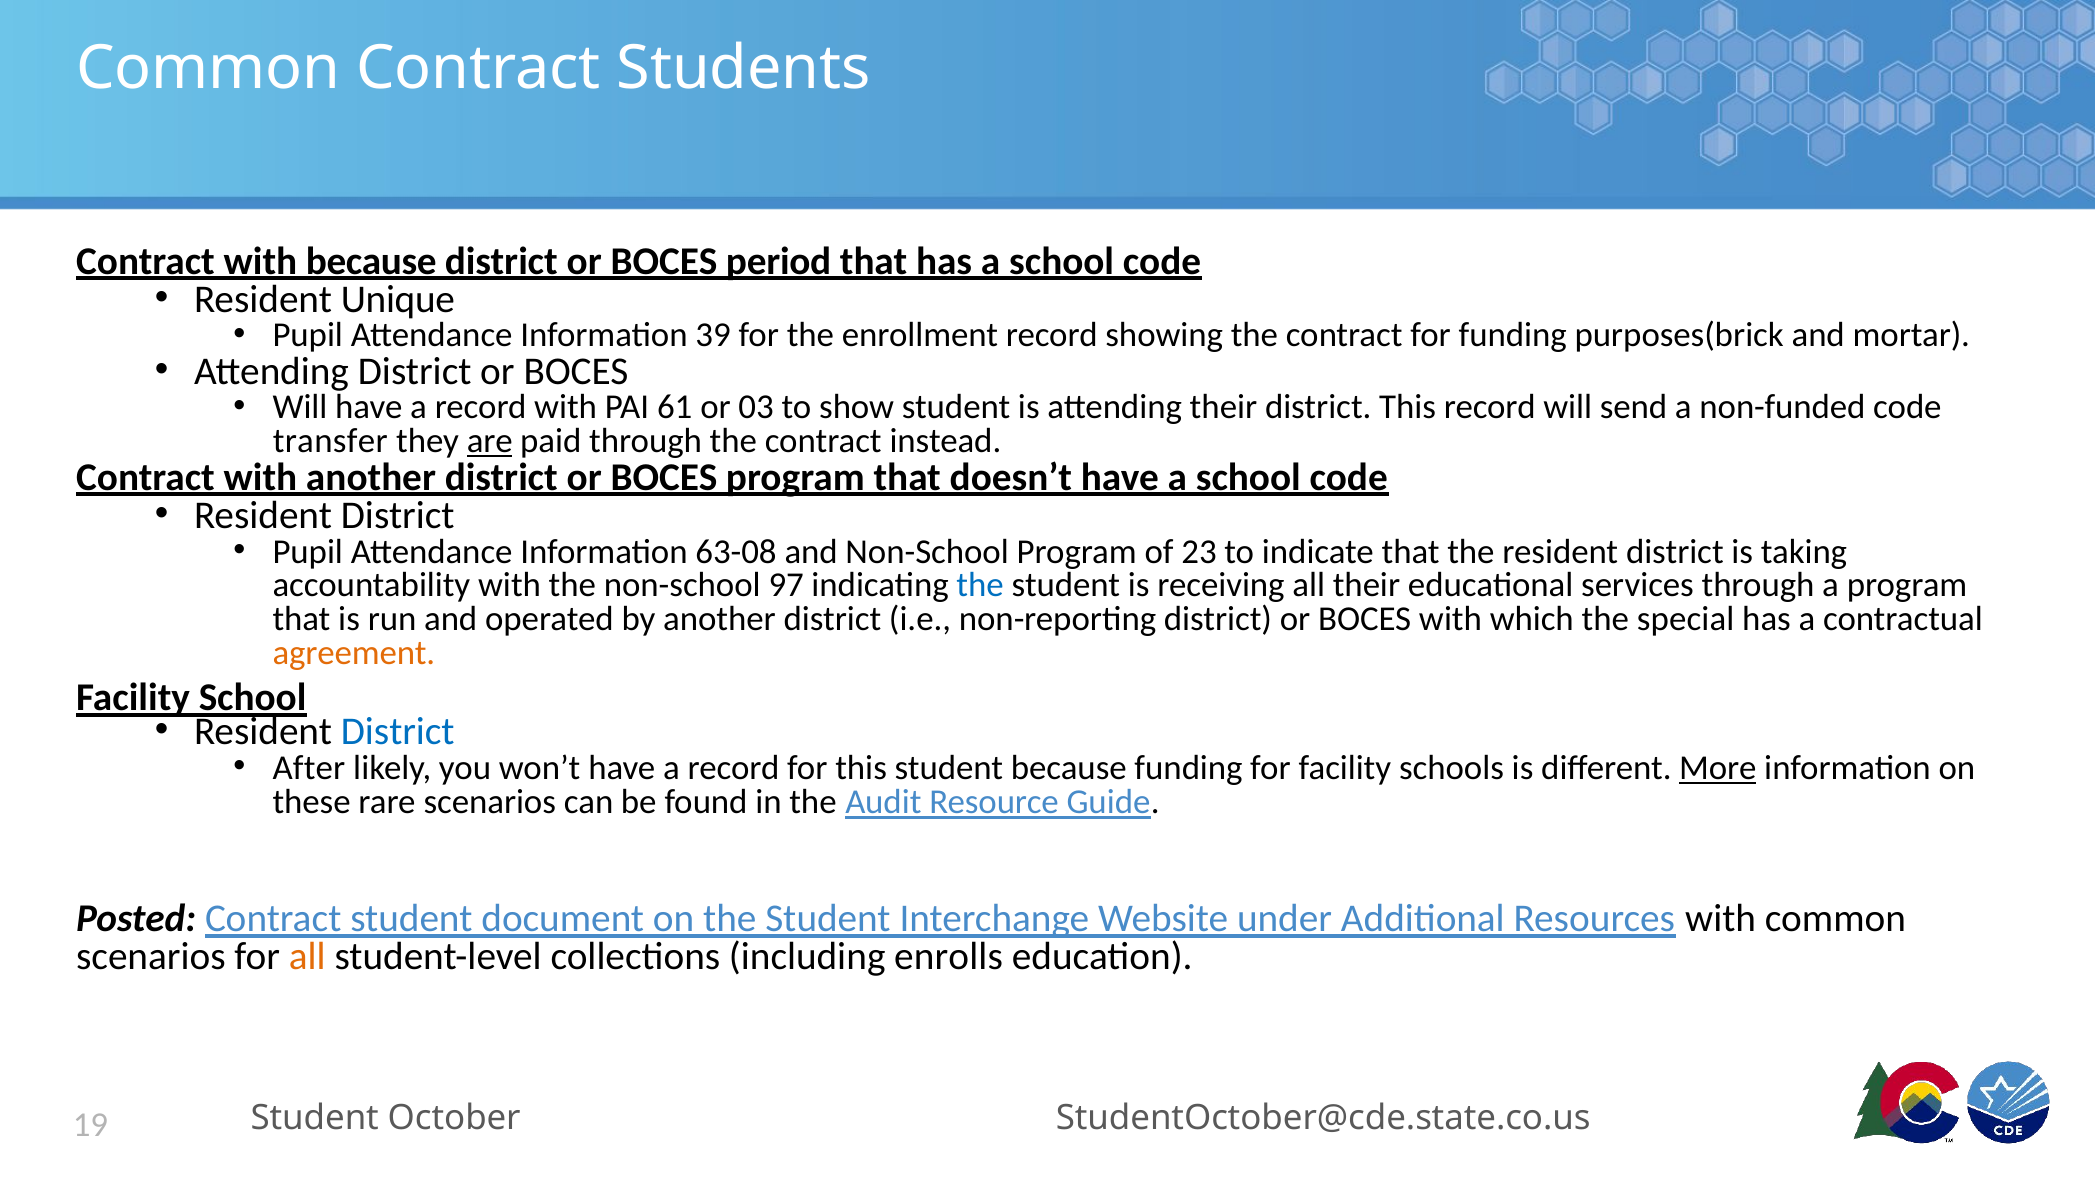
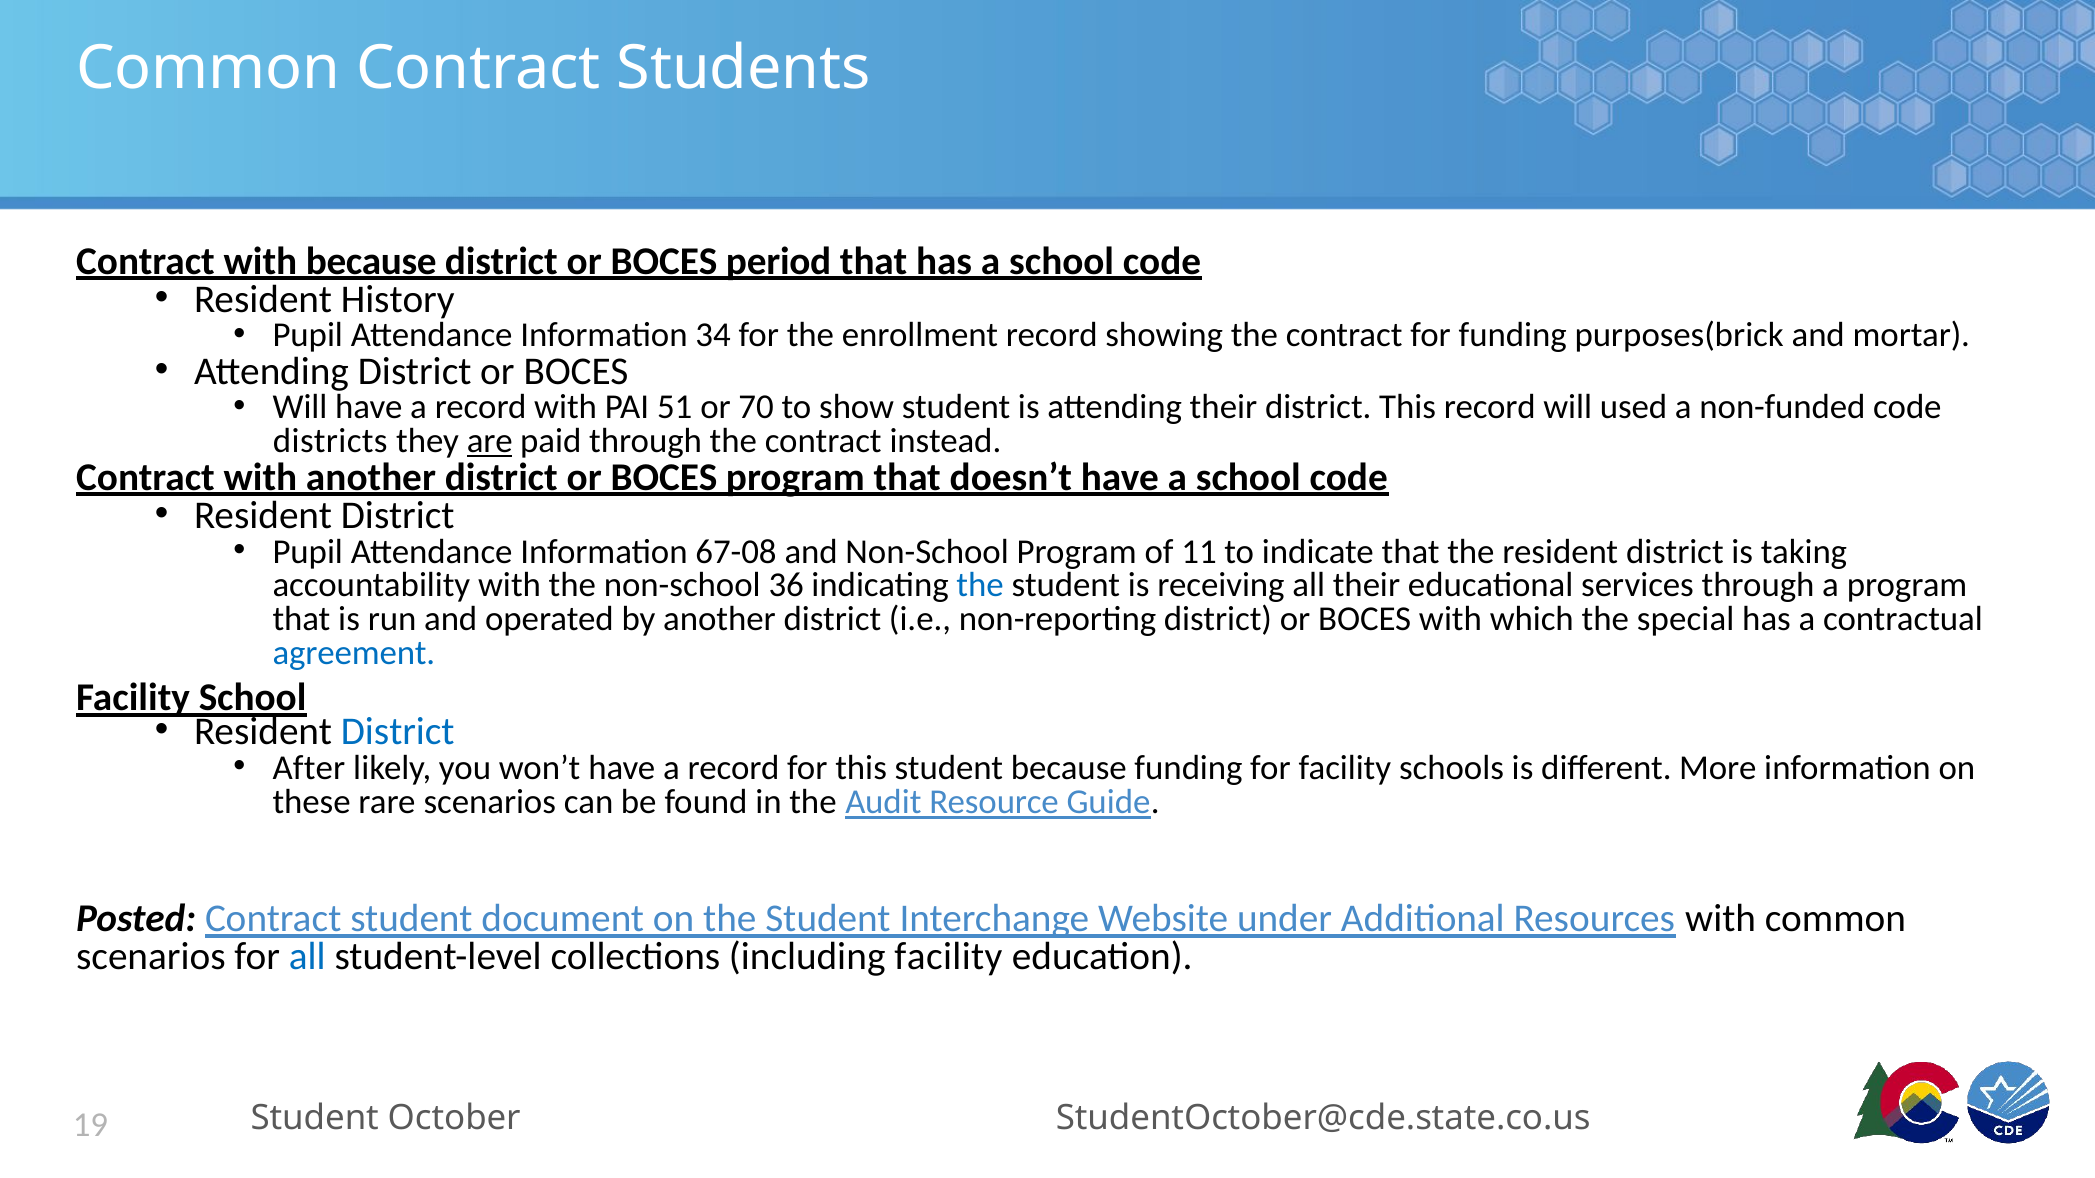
Unique: Unique -> History
39: 39 -> 34
61: 61 -> 51
03: 03 -> 70
send: send -> used
transfer: transfer -> districts
63-08: 63-08 -> 67-08
23: 23 -> 11
97: 97 -> 36
agreement colour: orange -> blue
More underline: present -> none
all at (307, 957) colour: orange -> blue
including enrolls: enrolls -> facility
